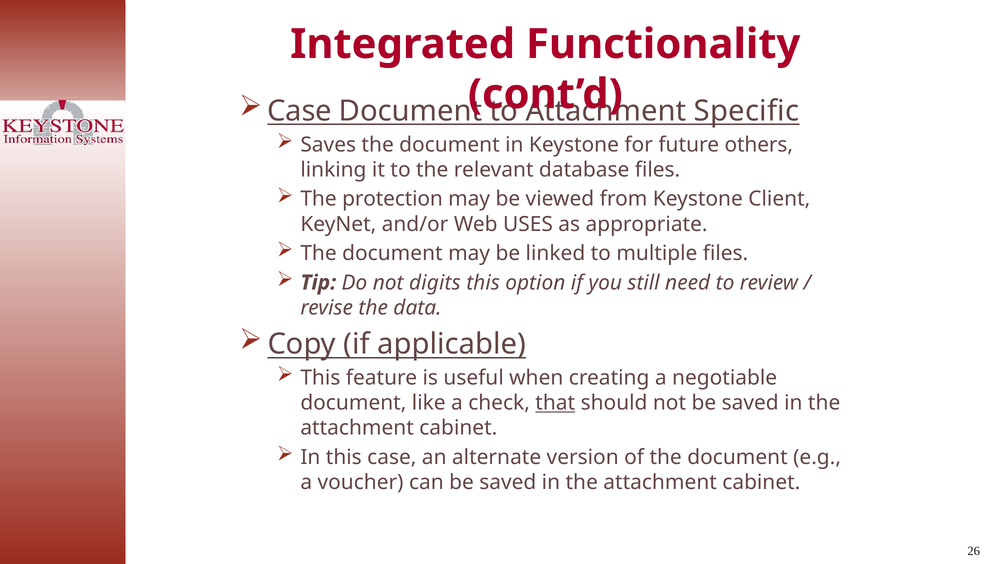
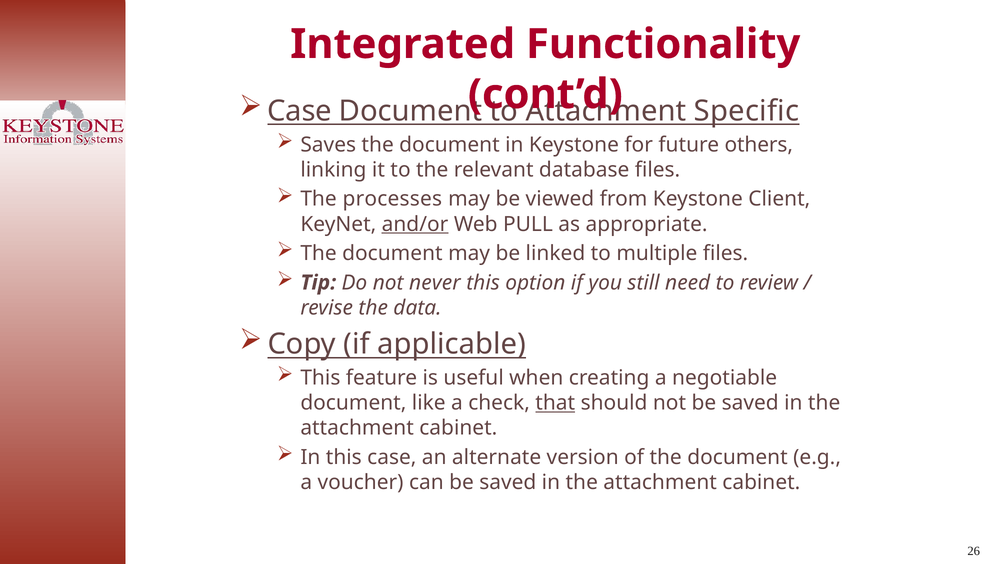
protection: protection -> processes
and/or underline: none -> present
USES: USES -> PULL
digits: digits -> never
